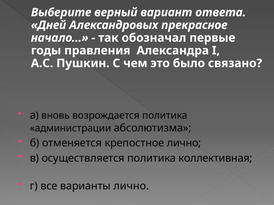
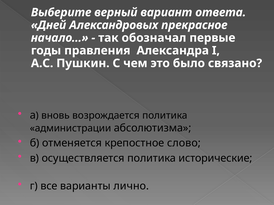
крепостное лично: лично -> слово
коллективная: коллективная -> исторические
